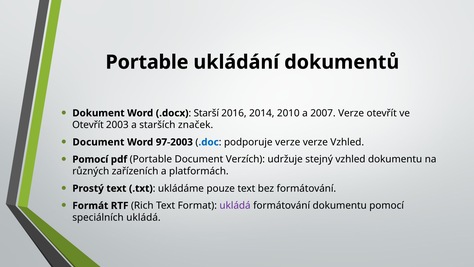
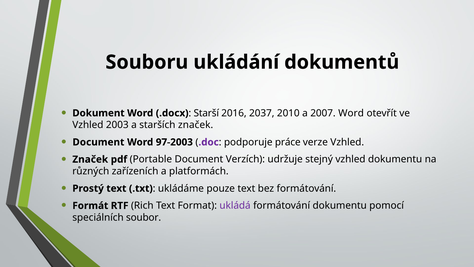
Portable at (147, 62): Portable -> Souboru
2014: 2014 -> 2037
2007 Verze: Verze -> Word
Otevřít at (88, 125): Otevřít -> Vzhled
.doc colour: blue -> purple
podporuje verze: verze -> práce
Pomocí at (90, 159): Pomocí -> Značek
speciálních ukládá: ukládá -> soubor
